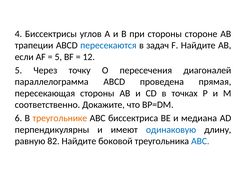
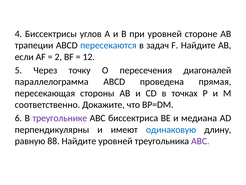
при стороны: стороны -> уровней
5 at (58, 57): 5 -> 2
треугольнике colour: orange -> purple
82: 82 -> 88
Найдите боковой: боковой -> уровней
ABC colour: blue -> purple
